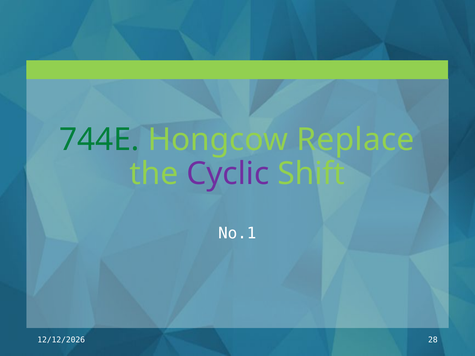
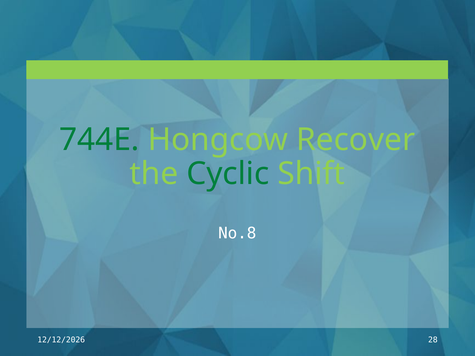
Replace: Replace -> Recover
Cyclic colour: purple -> green
No.1: No.1 -> No.8
